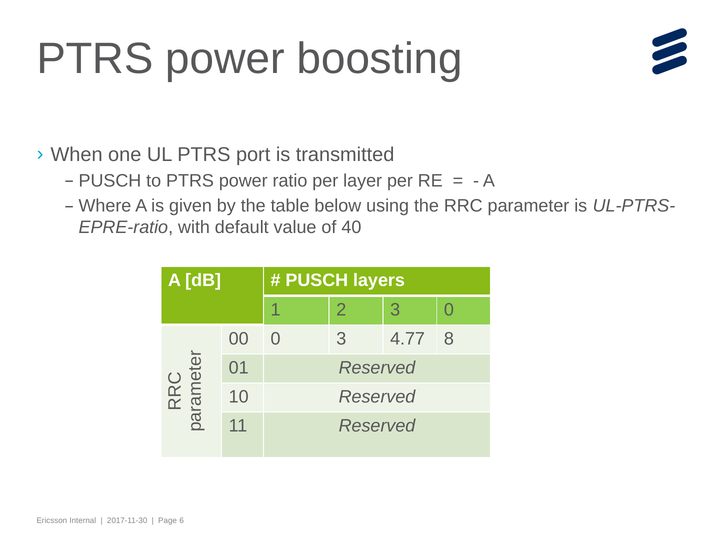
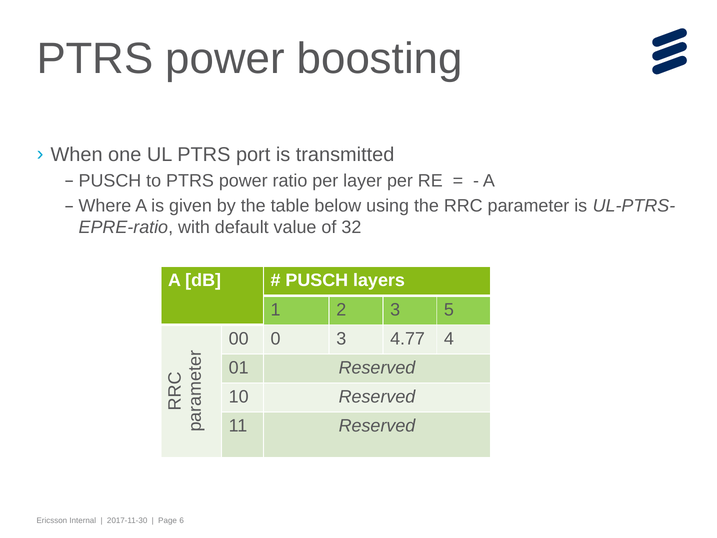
40: 40 -> 32
3 0: 0 -> 5
8: 8 -> 4
